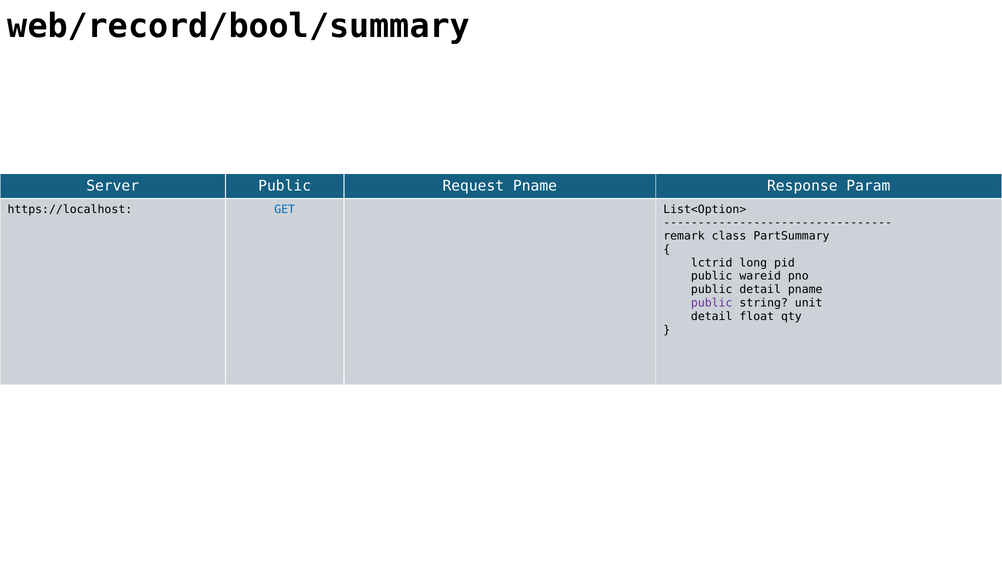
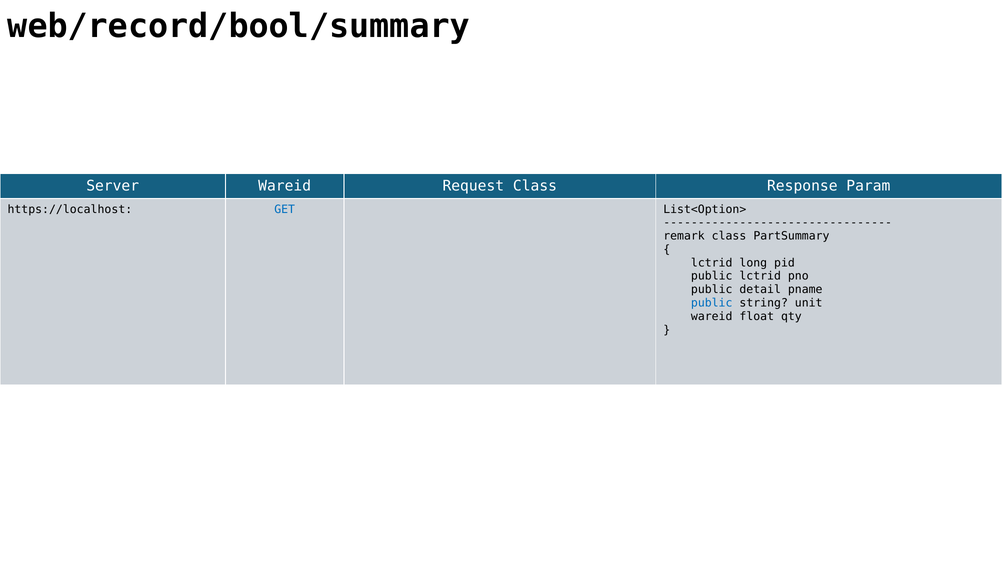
Server Public: Public -> Wareid
Request Pname: Pname -> Class
public wareid: wareid -> lctrid
public at (712, 303) colour: purple -> blue
detail at (712, 317): detail -> wareid
